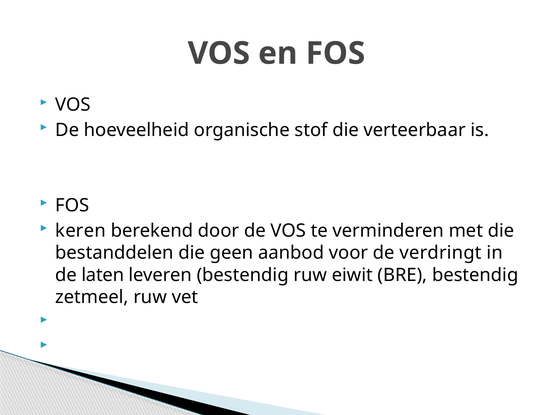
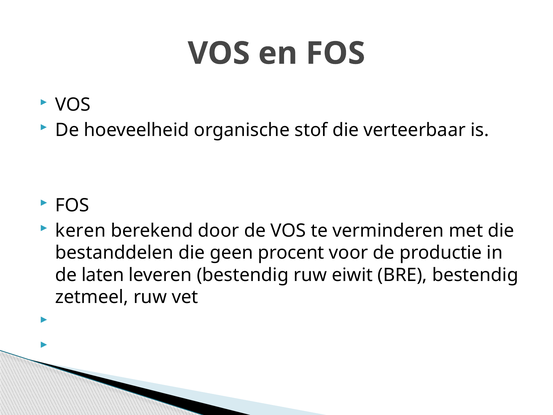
aanbod: aanbod -> procent
verdringt: verdringt -> productie
